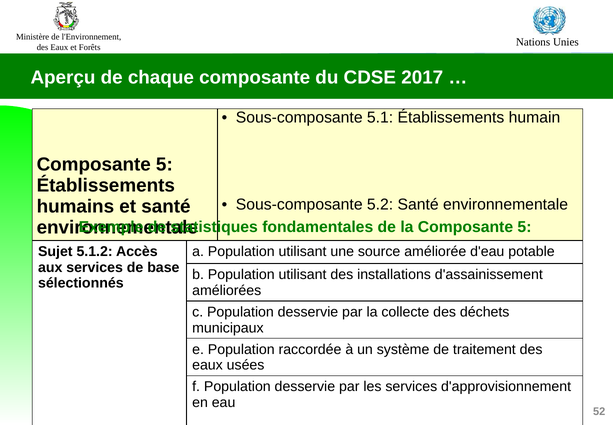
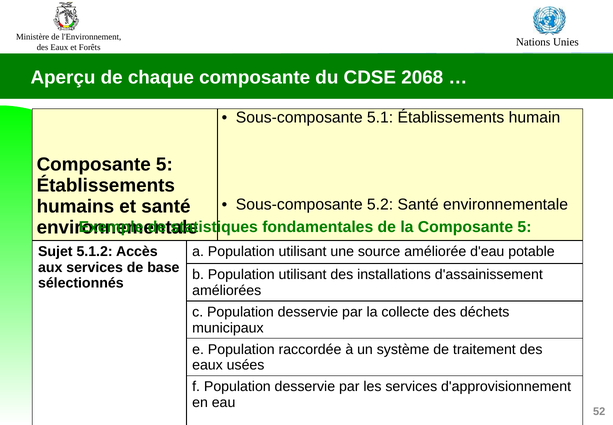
2017: 2017 -> 2068
